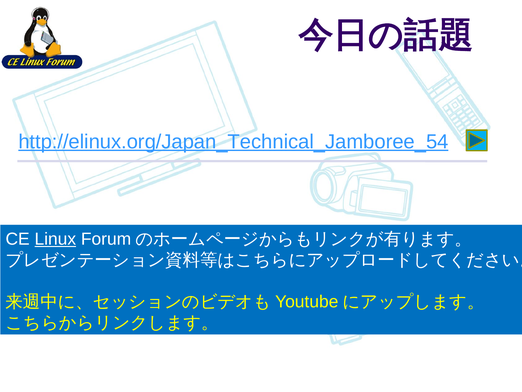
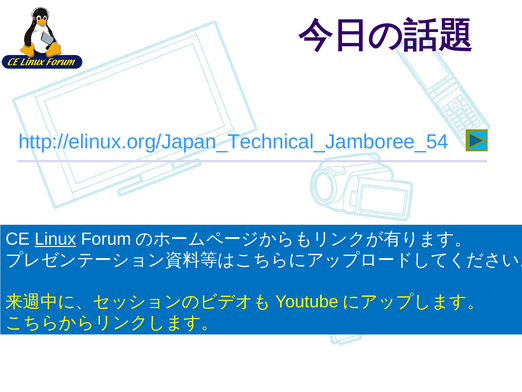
http://elinux.org/Japan_Technical_Jamboree_54 underline: present -> none
